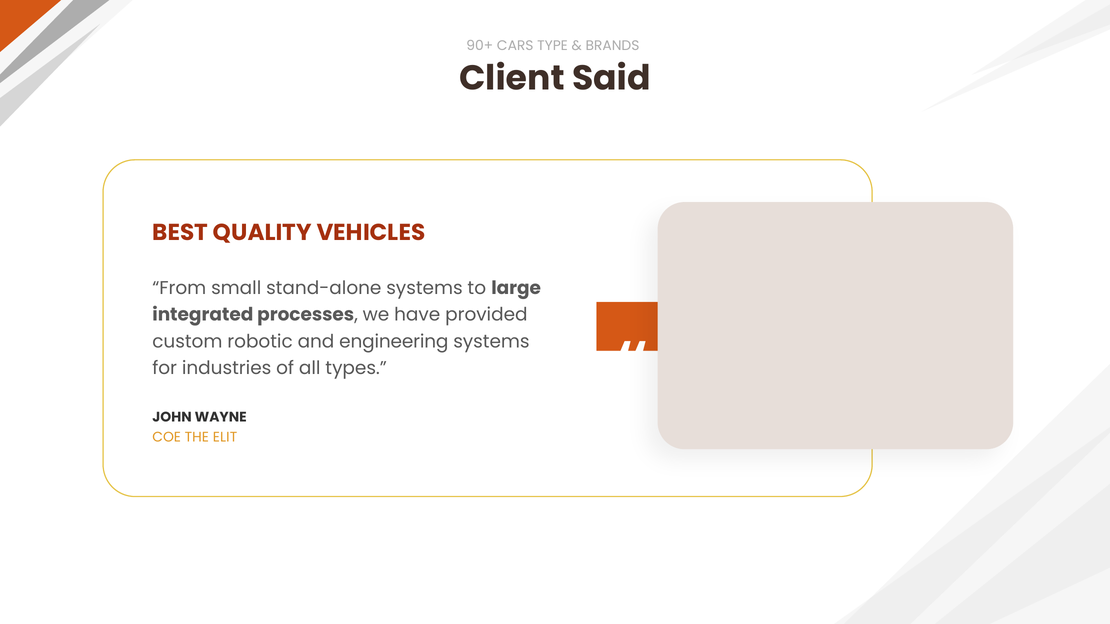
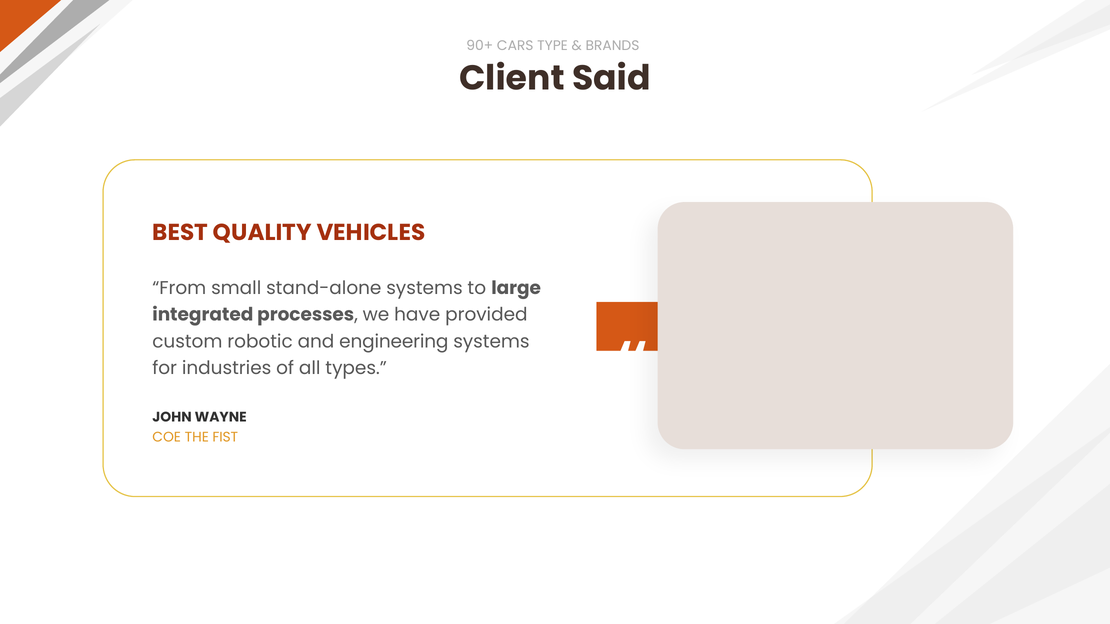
ELIT: ELIT -> FIST
